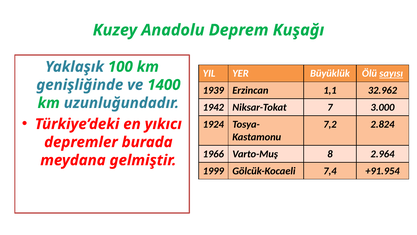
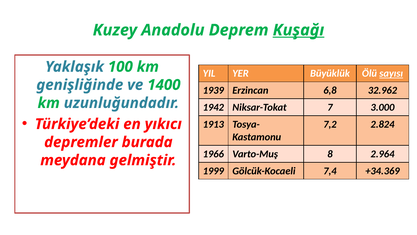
Kuşağı underline: none -> present
1,1: 1,1 -> 6,8
1924: 1924 -> 1913
+91.954: +91.954 -> +34.369
